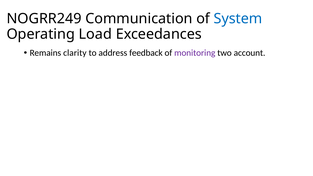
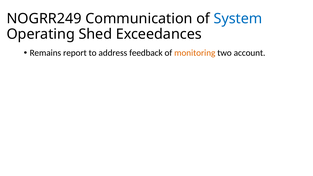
Load: Load -> Shed
clarity: clarity -> report
monitoring colour: purple -> orange
